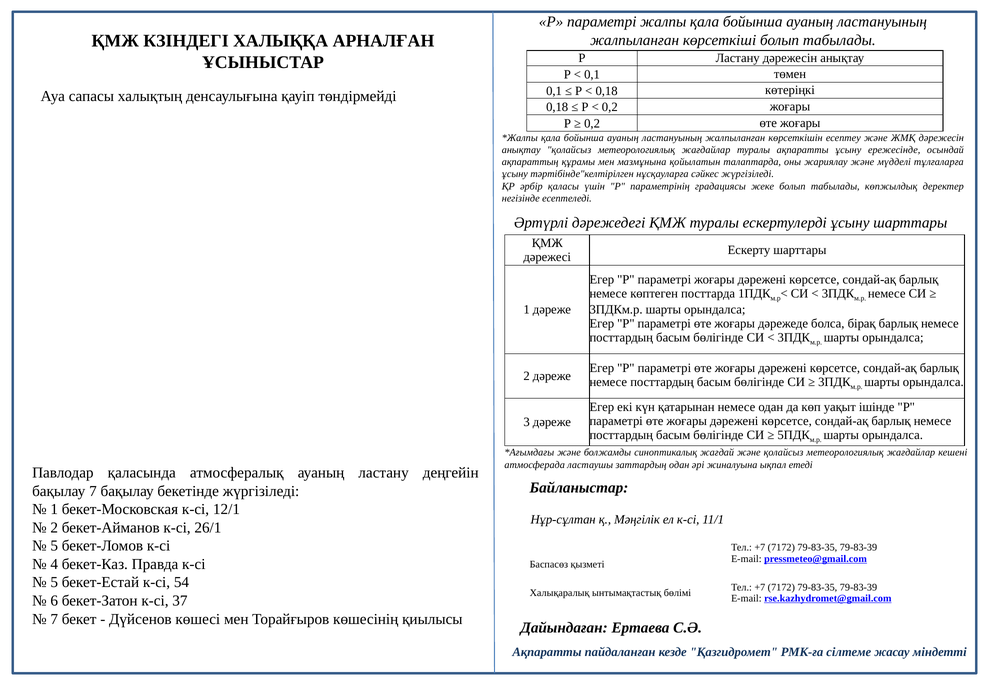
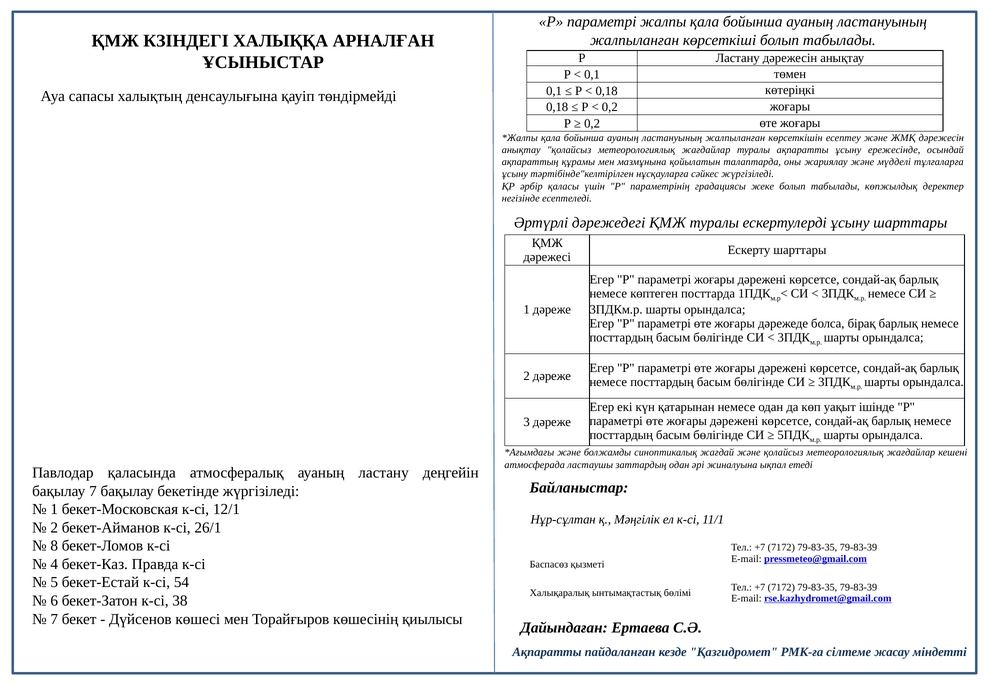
5 at (54, 546): 5 -> 8
37: 37 -> 38
